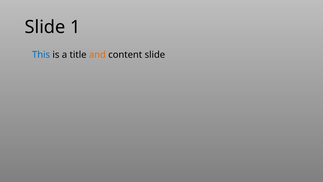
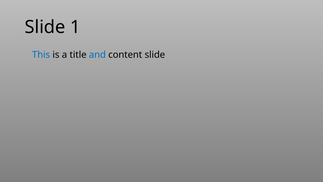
and colour: orange -> blue
